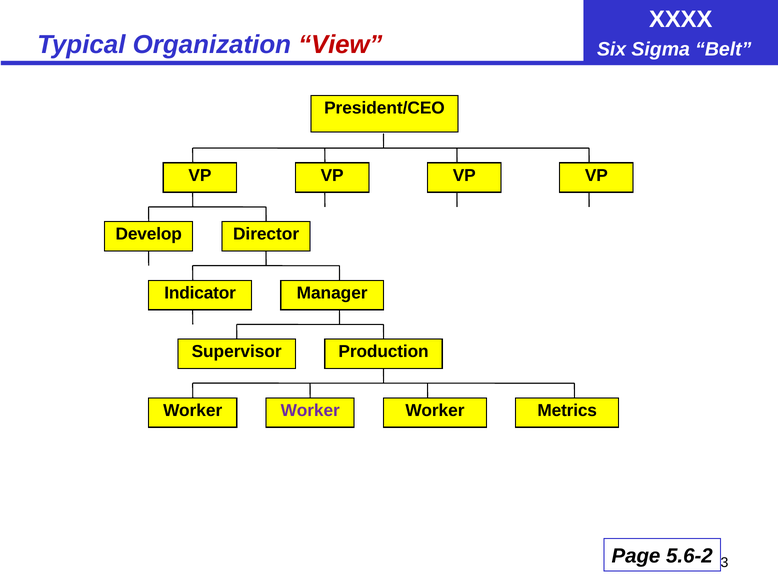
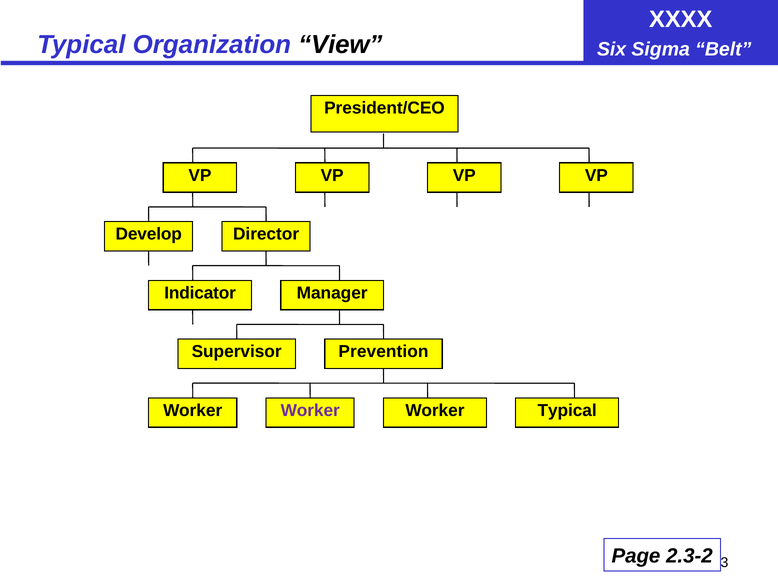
View colour: red -> black
Production: Production -> Prevention
Worker Metrics: Metrics -> Typical
5.6-2: 5.6-2 -> 2.3-2
